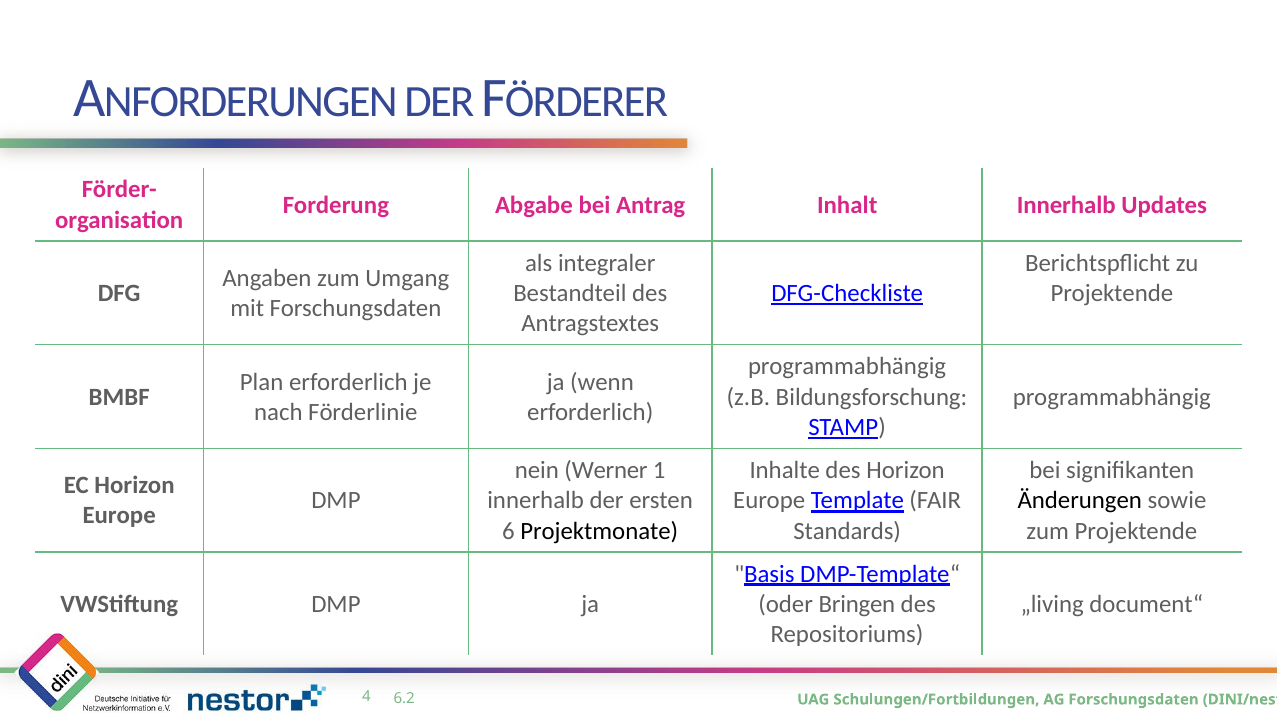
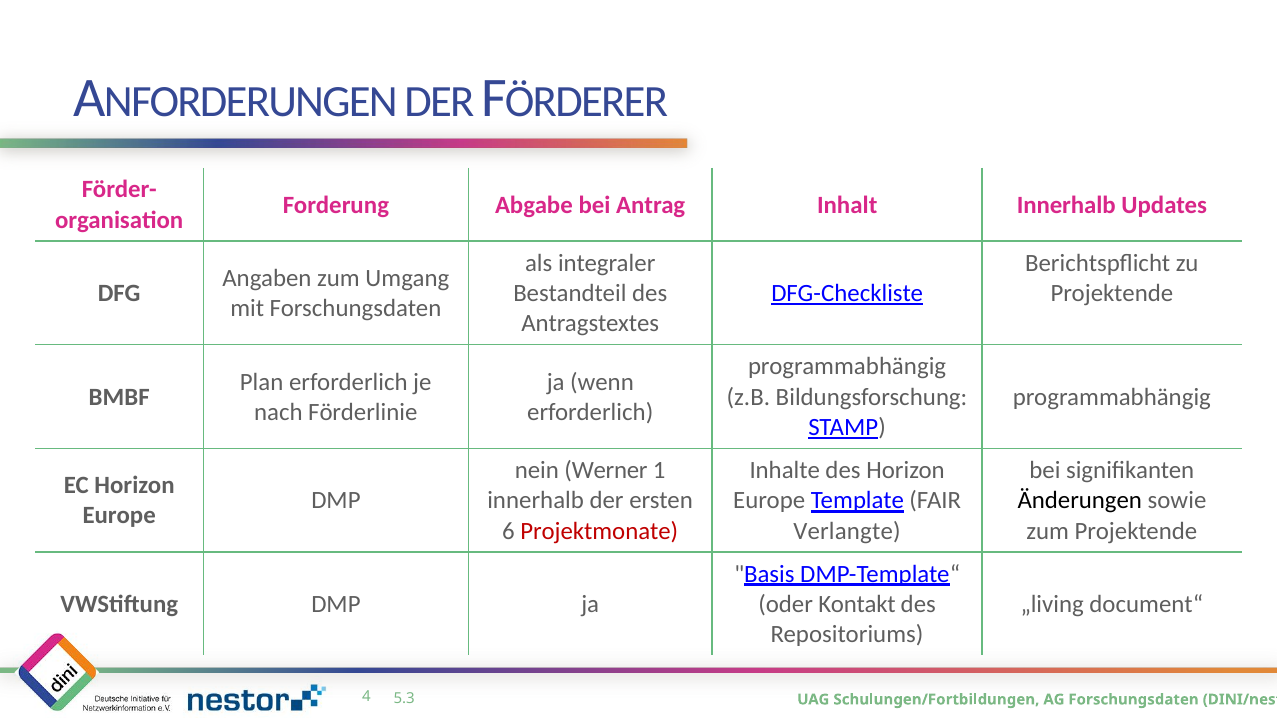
Projektmonate colour: black -> red
Standards: Standards -> Verlangte
Bringen: Bringen -> Kontakt
6.2: 6.2 -> 5.3
